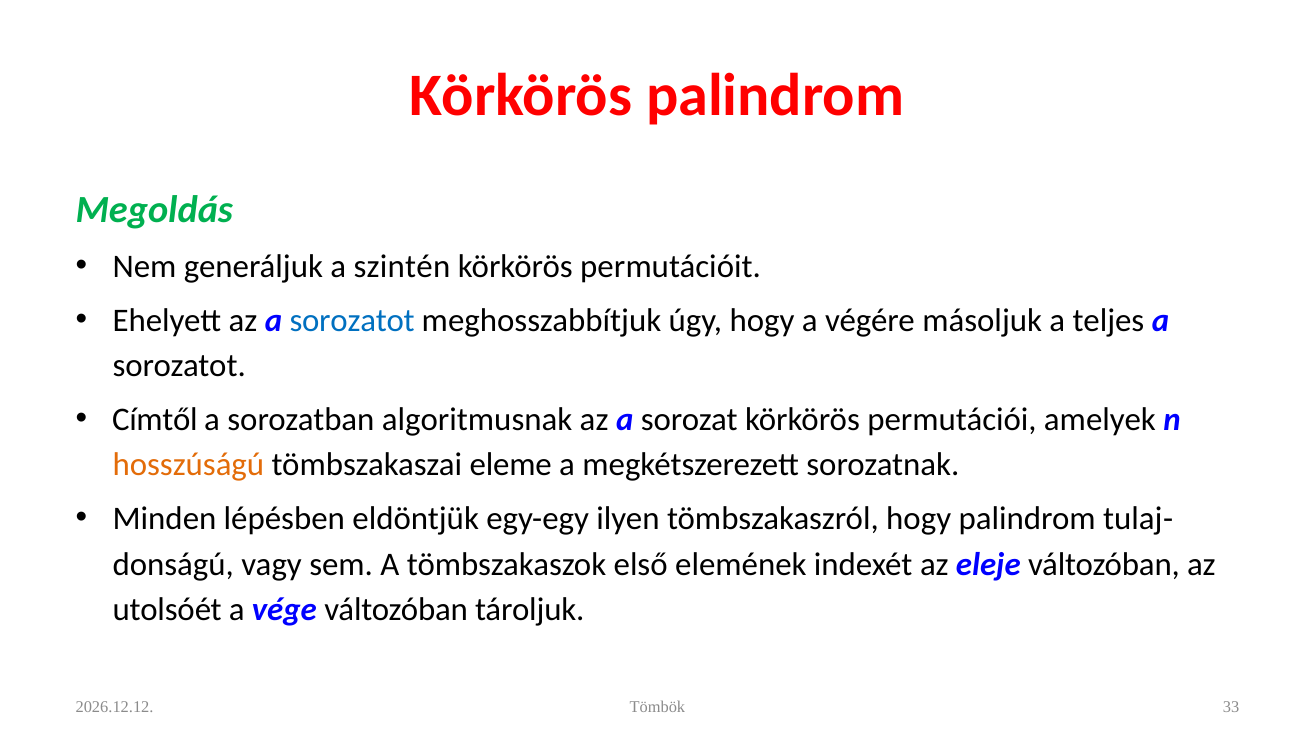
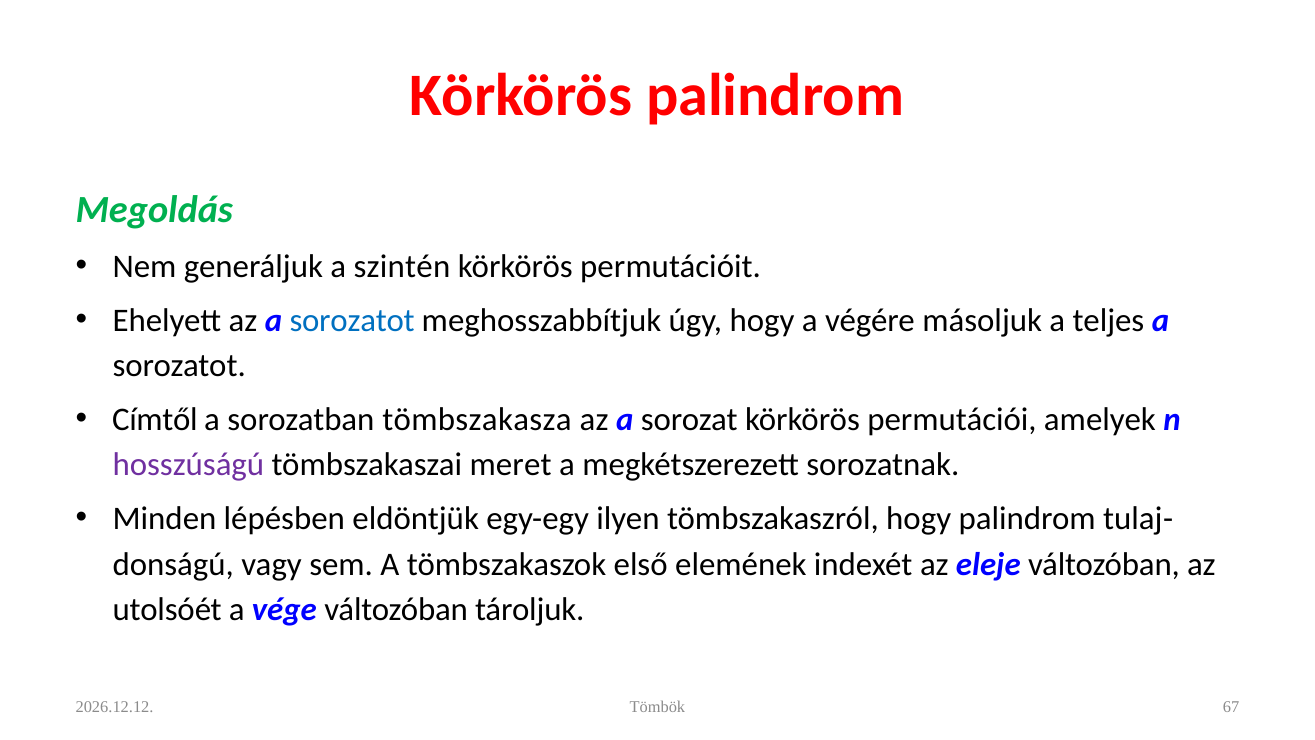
algoritmusnak: algoritmusnak -> tömbszakasza
hosszúságú colour: orange -> purple
eleme: eleme -> meret
33: 33 -> 67
